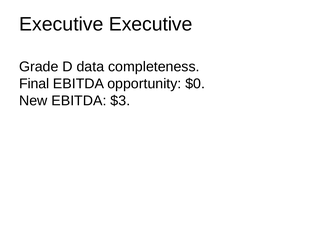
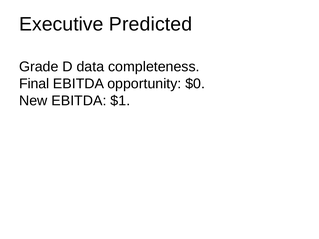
Executive Executive: Executive -> Predicted
$3: $3 -> $1
